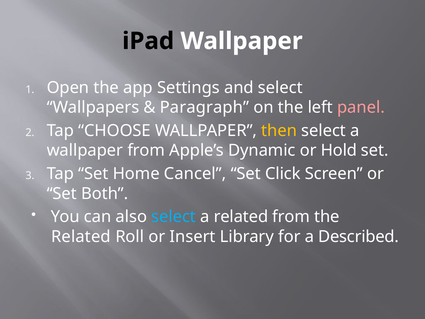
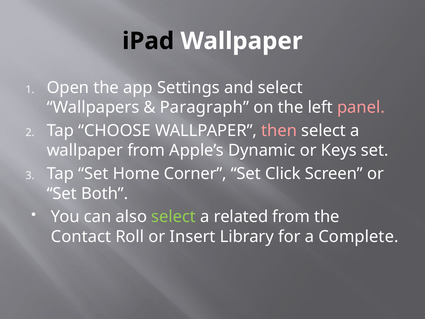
then colour: yellow -> pink
Hold: Hold -> Keys
Cancel: Cancel -> Corner
select at (174, 217) colour: light blue -> light green
Related at (81, 236): Related -> Contact
Described: Described -> Complete
